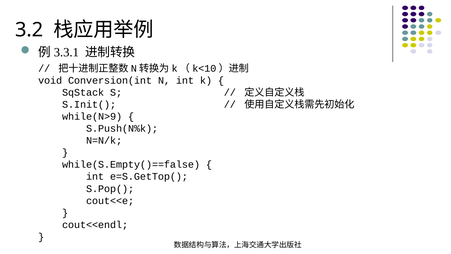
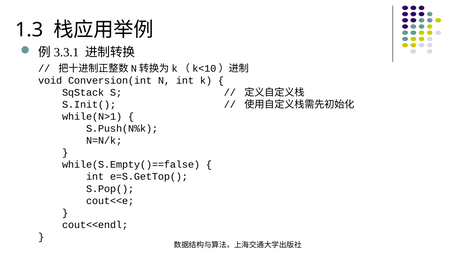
3.2: 3.2 -> 1.3
while(N>9: while(N>9 -> while(N>1
